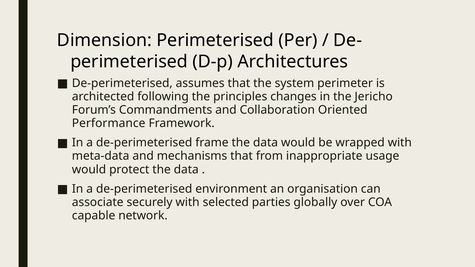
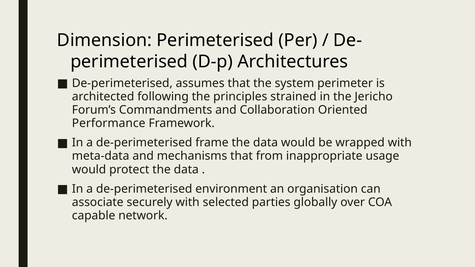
changes: changes -> strained
